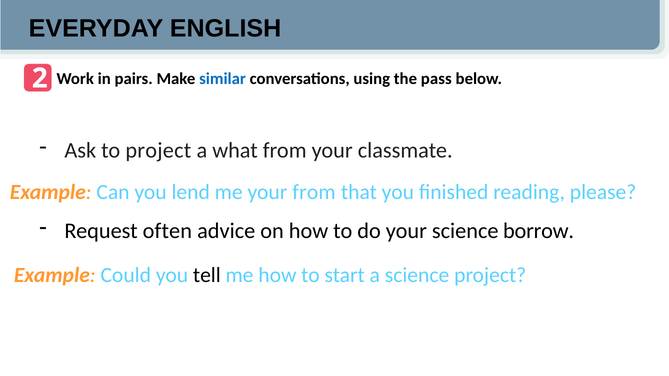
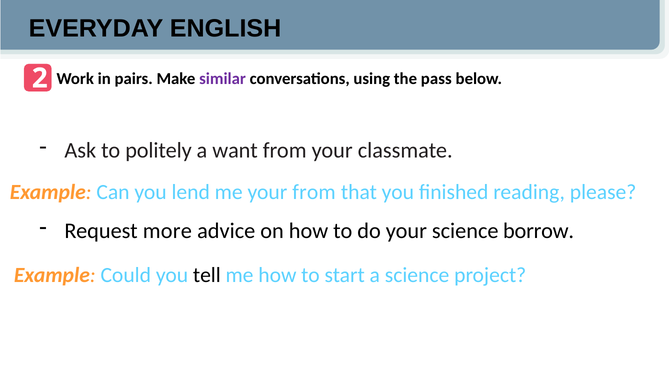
similar colour: blue -> purple
to project: project -> politely
what: what -> want
often: often -> more
